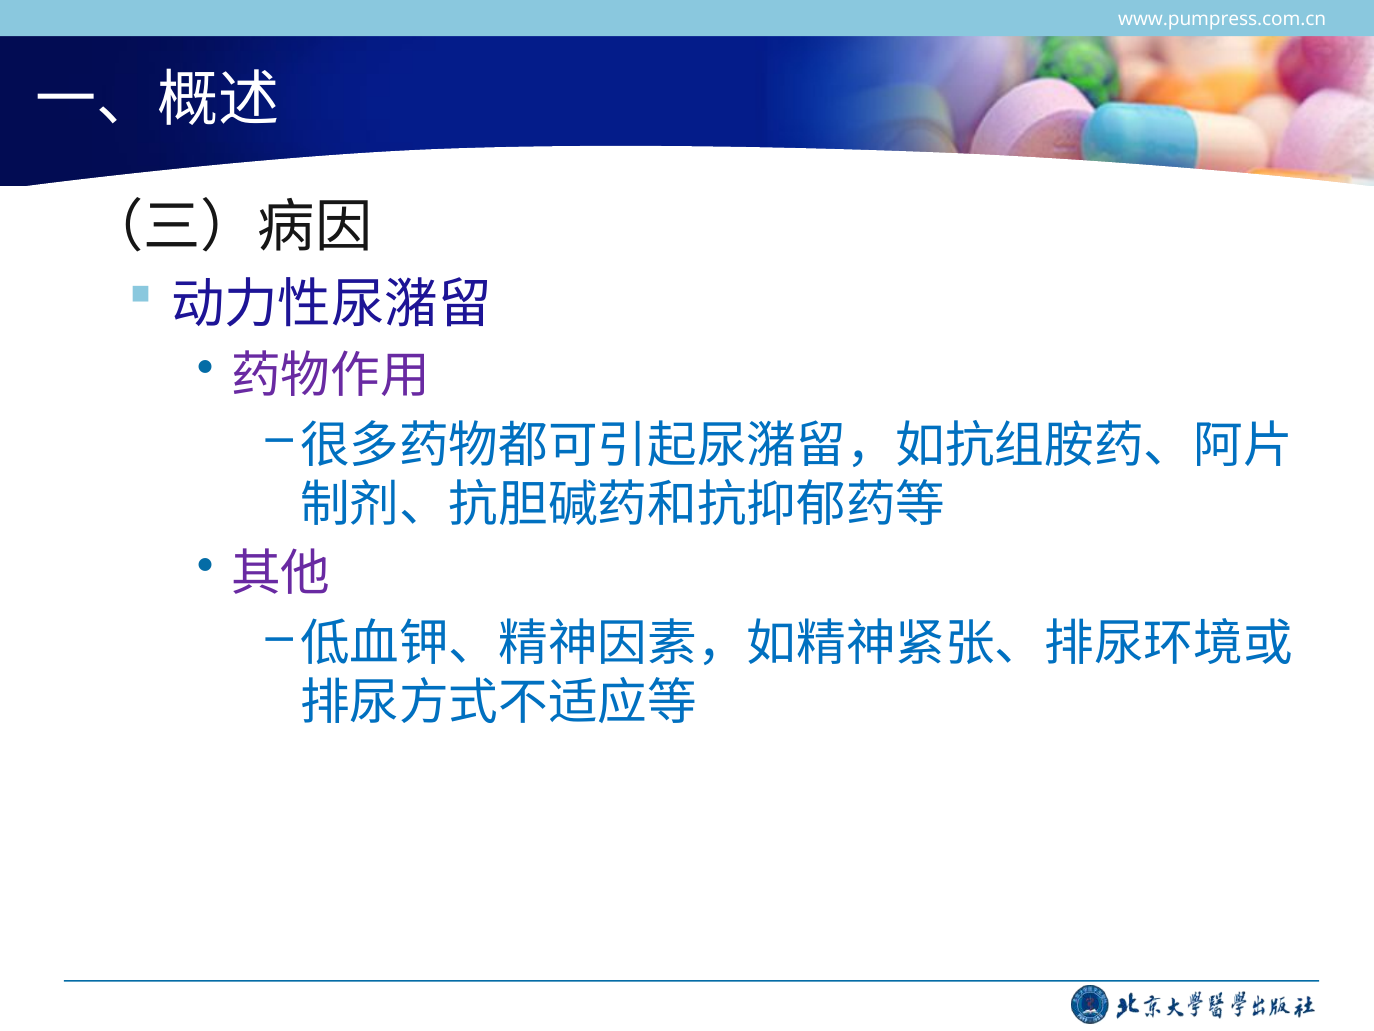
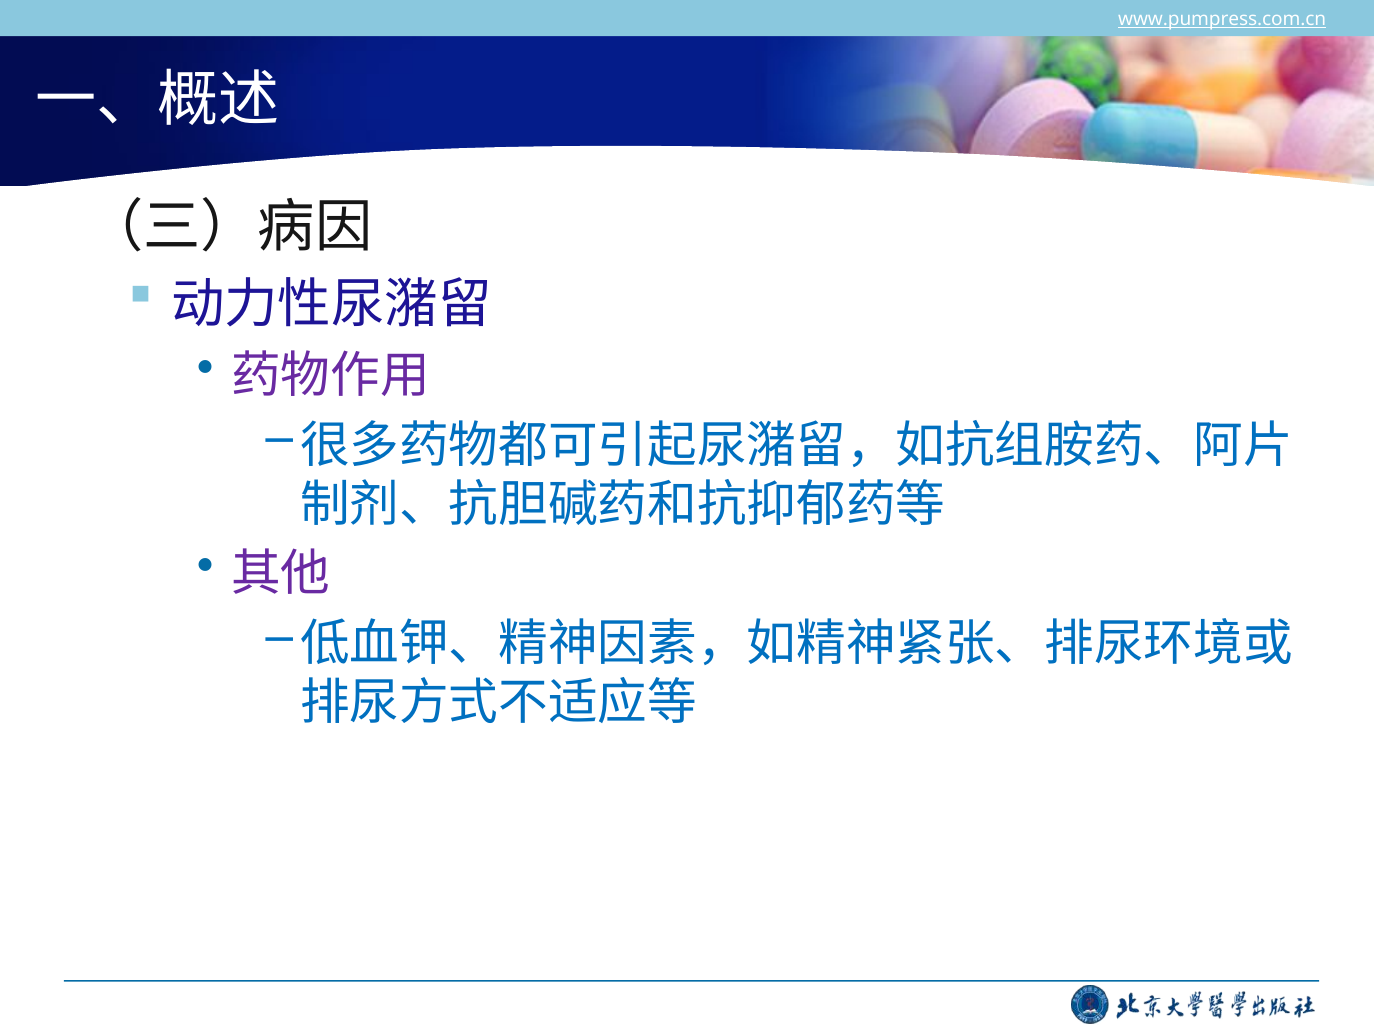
www.pumpress.com.cn underline: none -> present
